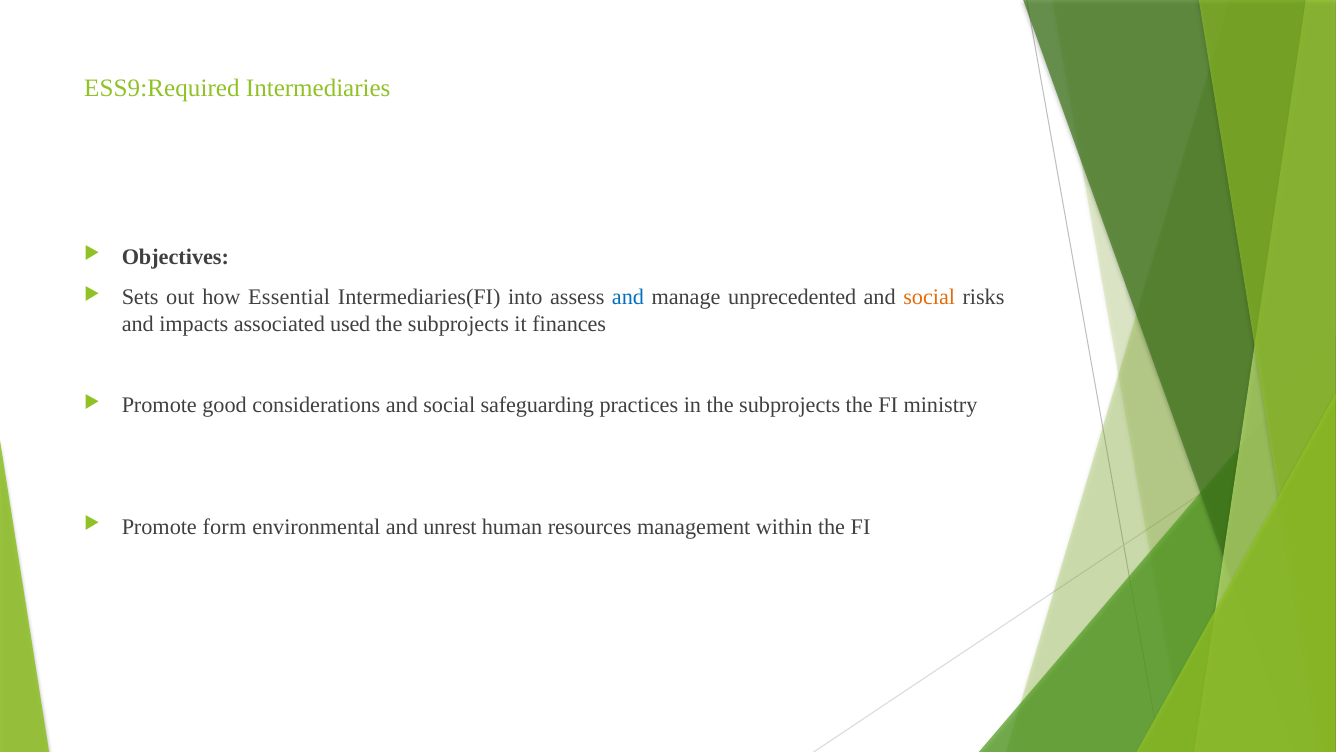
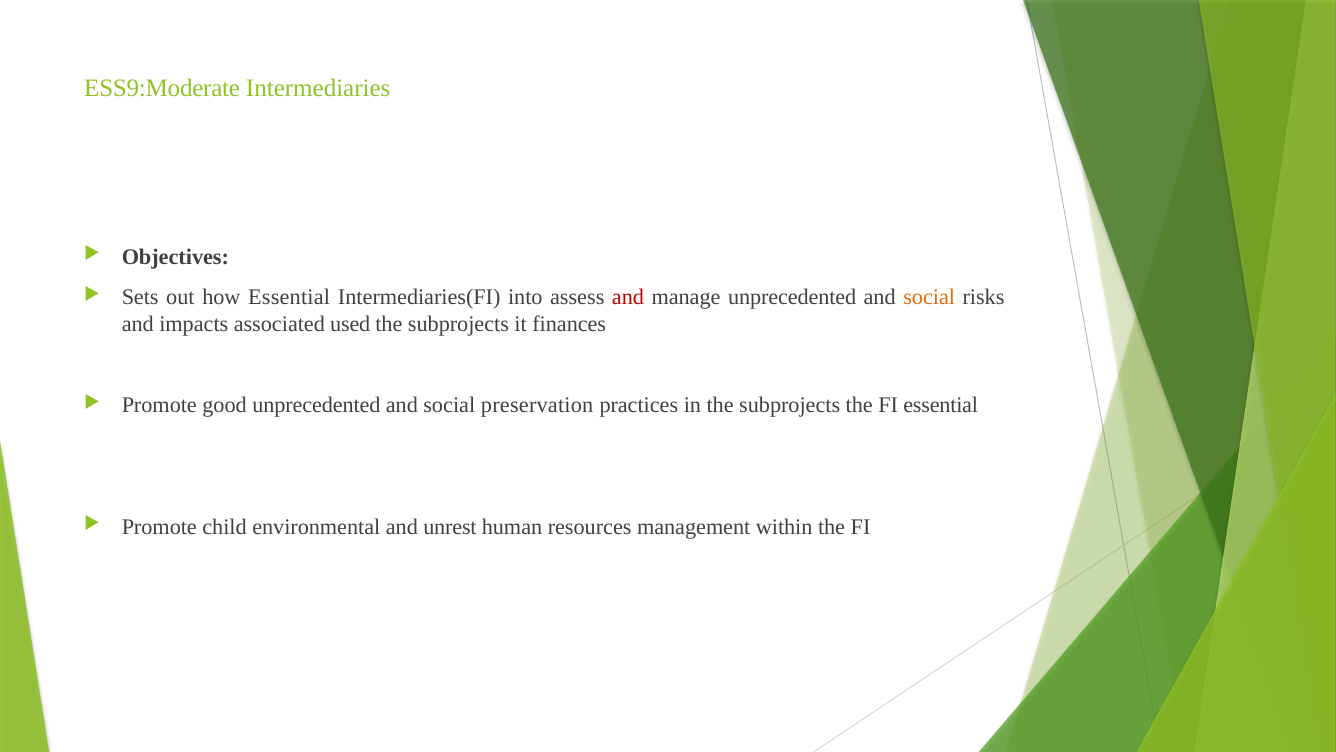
ESS9:Required: ESS9:Required -> ESS9:Moderate
and at (628, 297) colour: blue -> red
good considerations: considerations -> unprecedented
safeguarding: safeguarding -> preservation
FI ministry: ministry -> essential
form: form -> child
